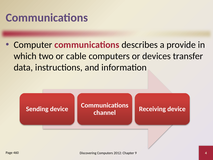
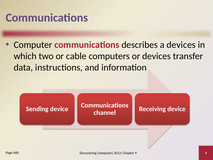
a provide: provide -> devices
